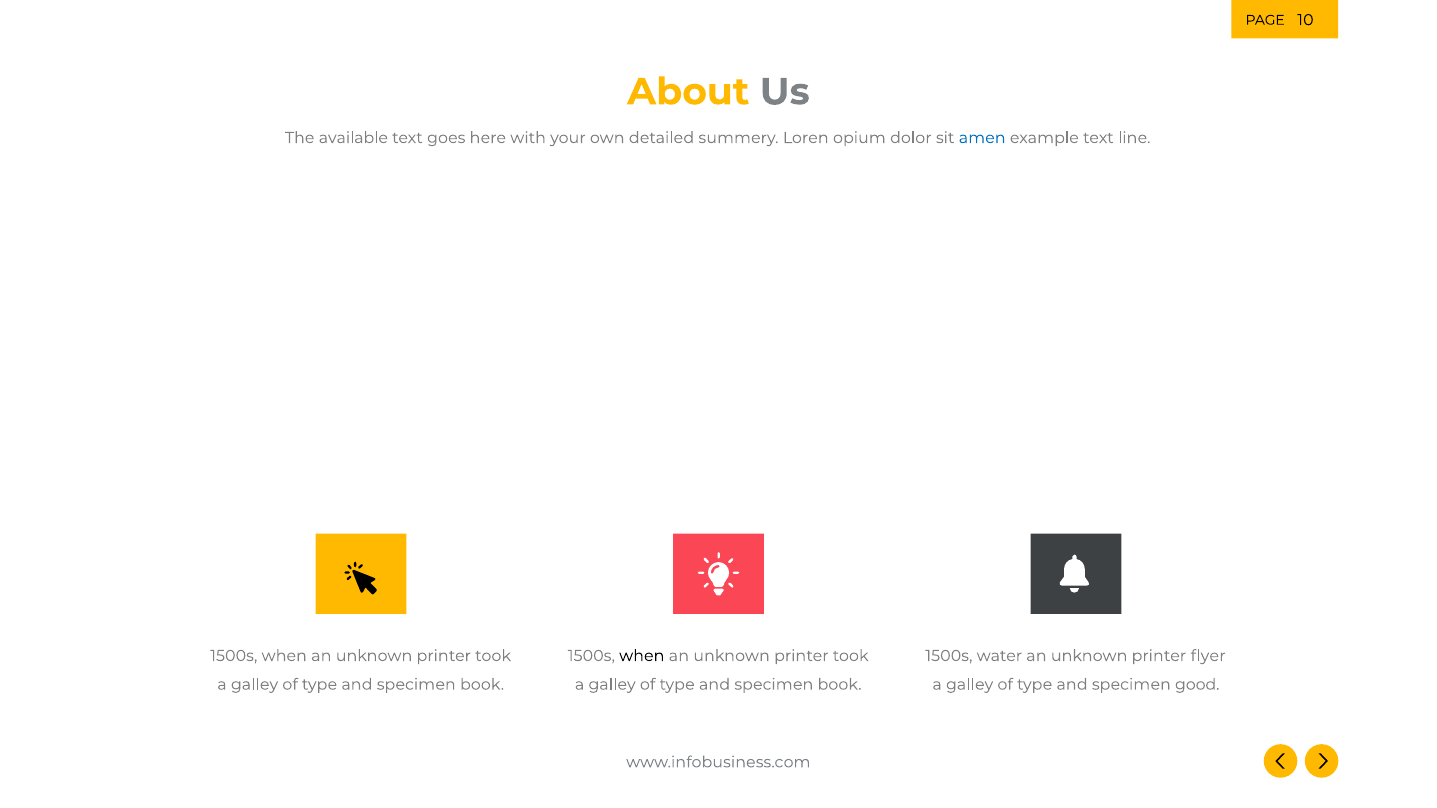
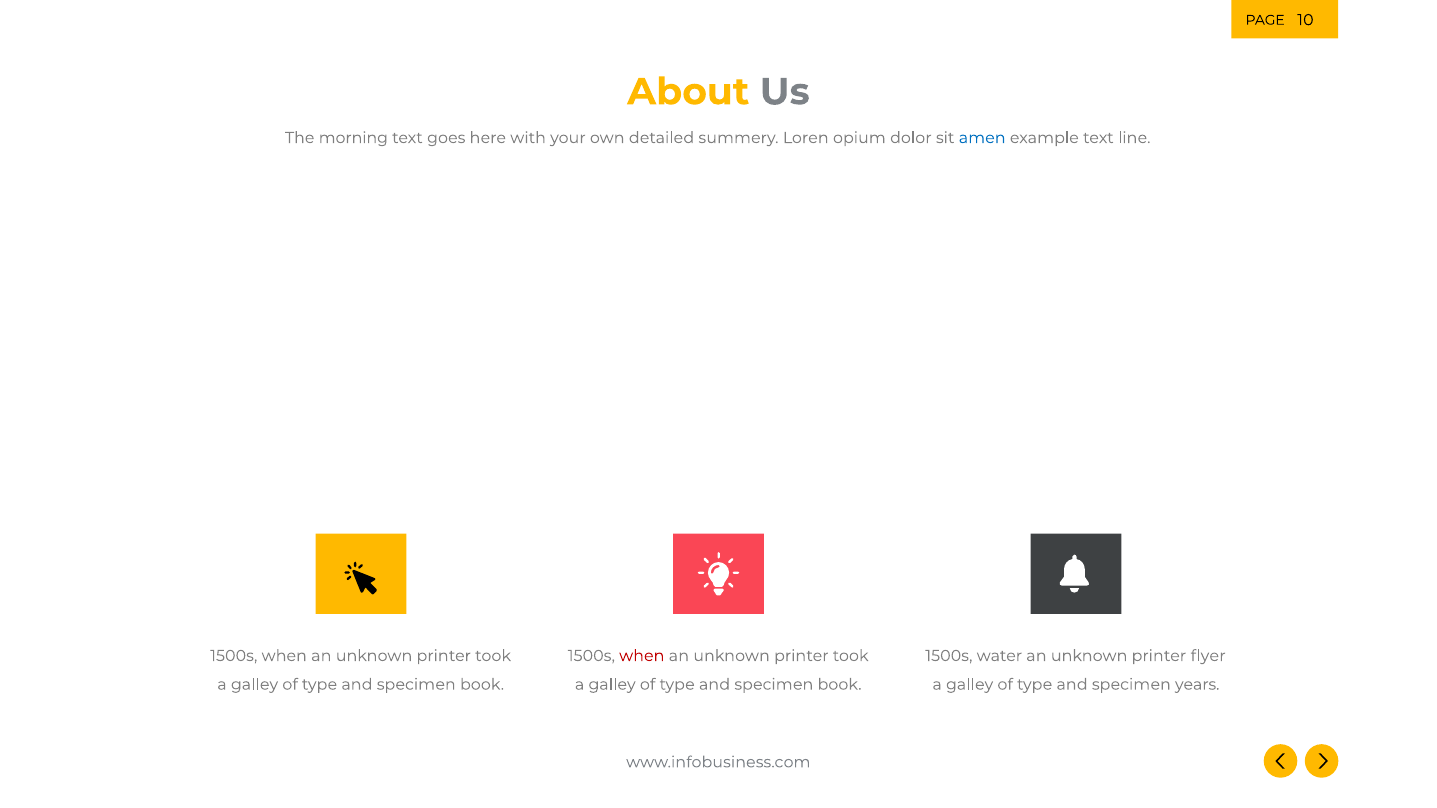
available: available -> morning
when at (642, 656) colour: black -> red
good: good -> years
